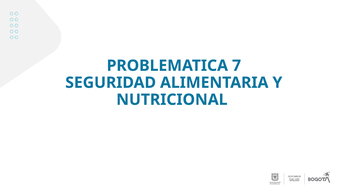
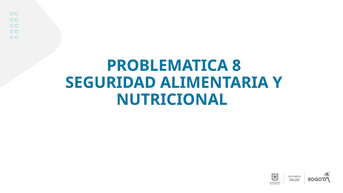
7: 7 -> 8
